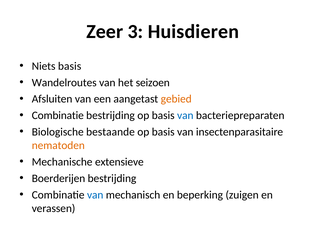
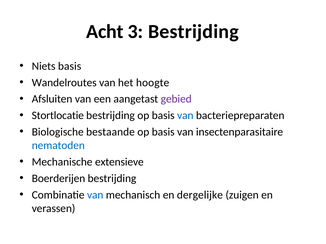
Zeer: Zeer -> Acht
3 Huisdieren: Huisdieren -> Bestrijding
seizoen: seizoen -> hoogte
gebied colour: orange -> purple
Combinatie at (58, 116): Combinatie -> Stortlocatie
nematoden colour: orange -> blue
beperking: beperking -> dergelijke
